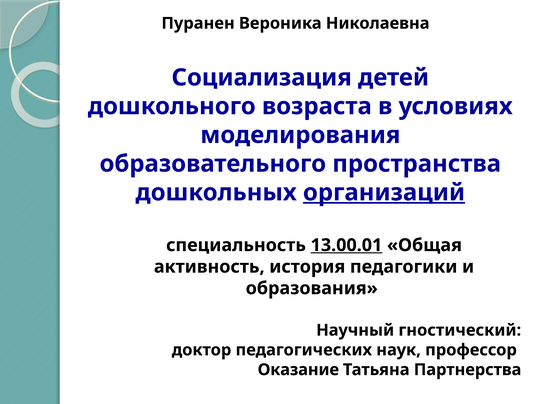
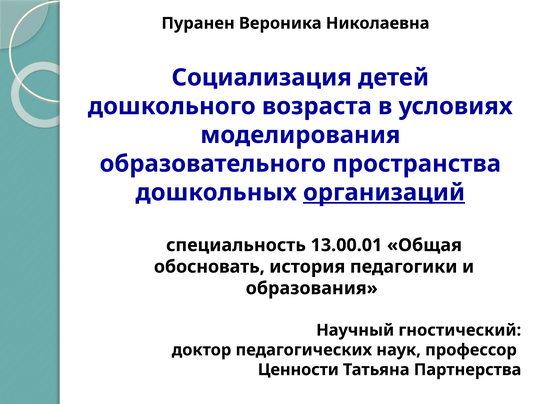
13.00.01 underline: present -> none
активность: активность -> обосновать
Оказание: Оказание -> Ценности
